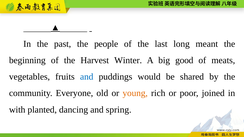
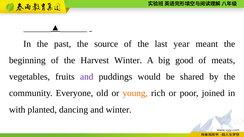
people: people -> source
long: long -> year
and at (87, 77) colour: blue -> purple
and spring: spring -> winter
